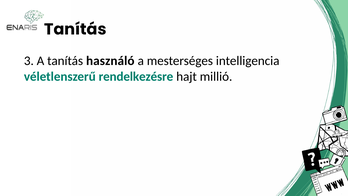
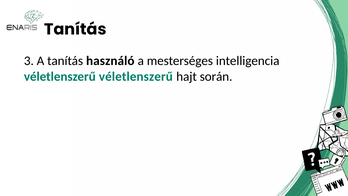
véletlenszerű rendelkezésre: rendelkezésre -> véletlenszerű
millió: millió -> során
